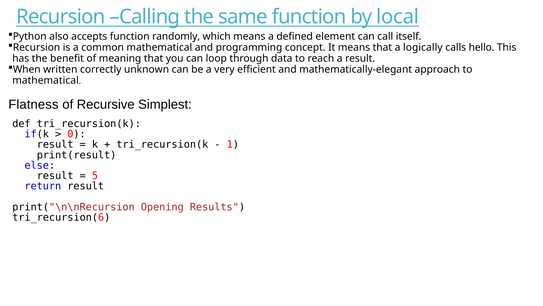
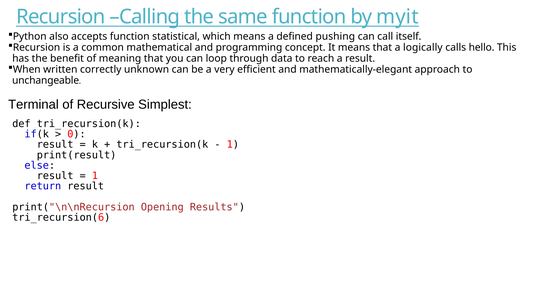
local: local -> myit
randomly: randomly -> statistical
element: element -> pushing
mathematical at (46, 80): mathematical -> unchangeable
Flatness: Flatness -> Terminal
5 at (95, 175): 5 -> 1
